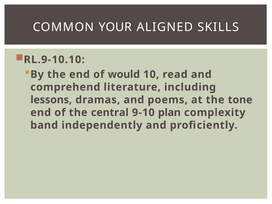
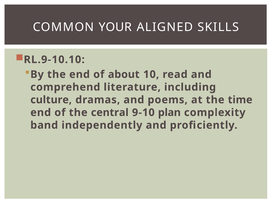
would: would -> about
lessons: lessons -> culture
tone: tone -> time
